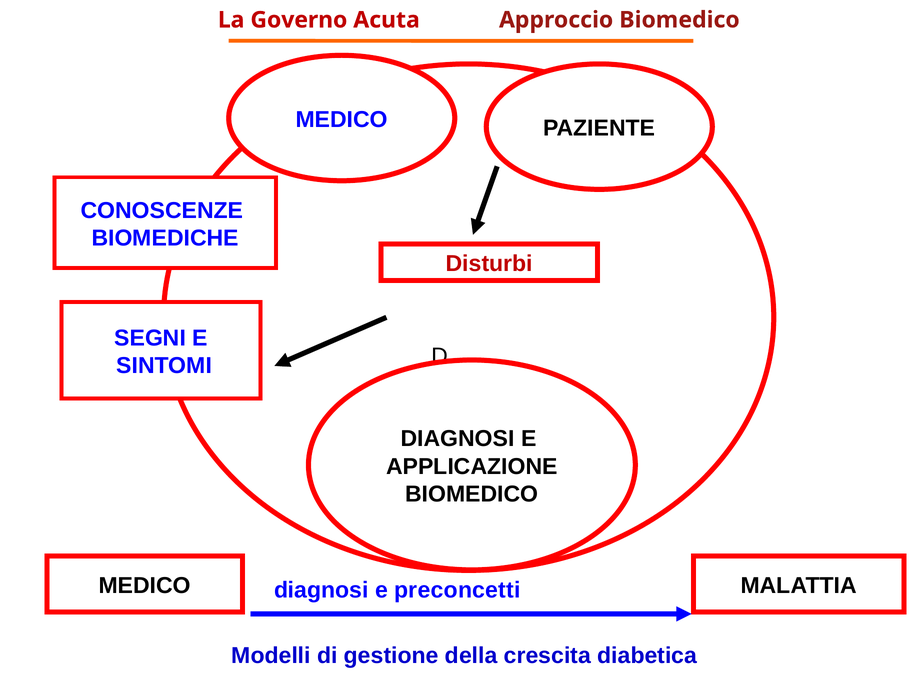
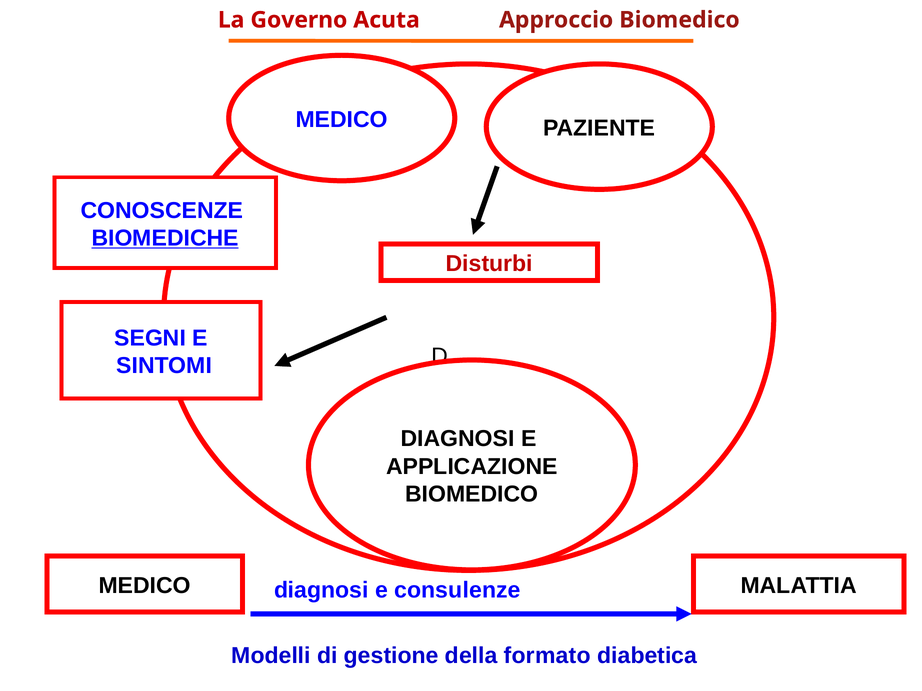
BIOMEDICHE underline: none -> present
preconcetti: preconcetti -> consulenze
crescita: crescita -> formato
